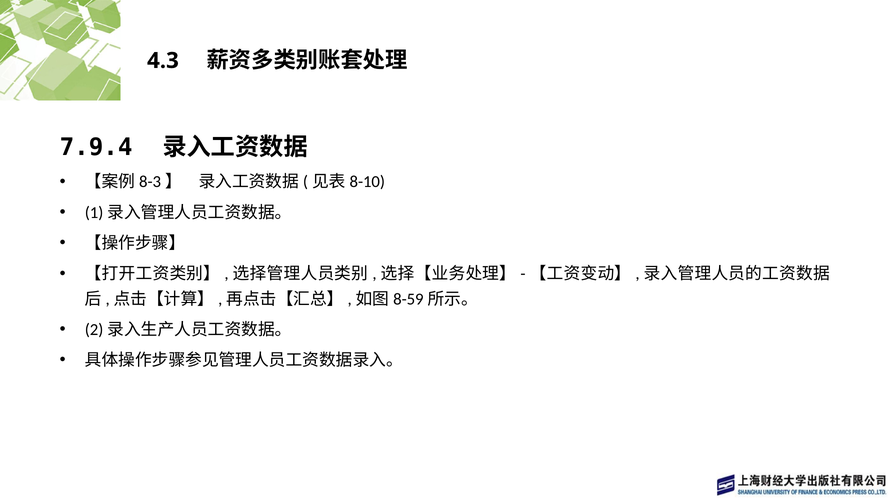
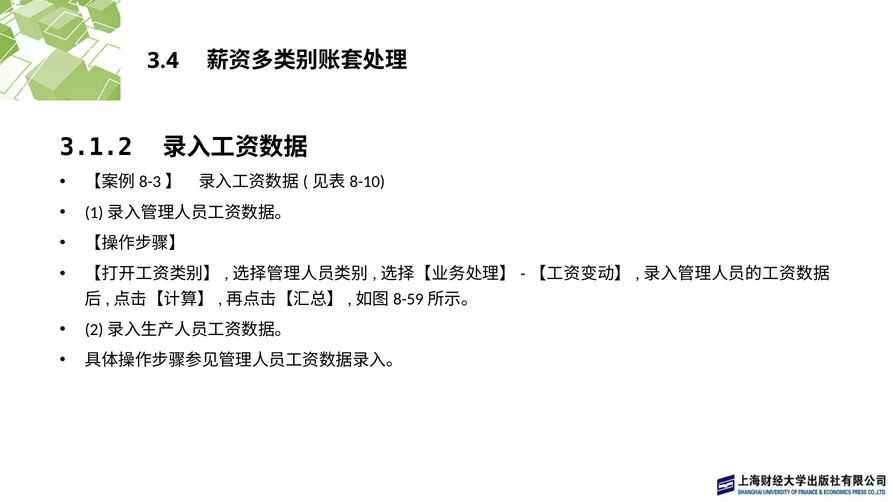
4.3: 4.3 -> 3.4
7.9.4: 7.9.4 -> 3.1.2
